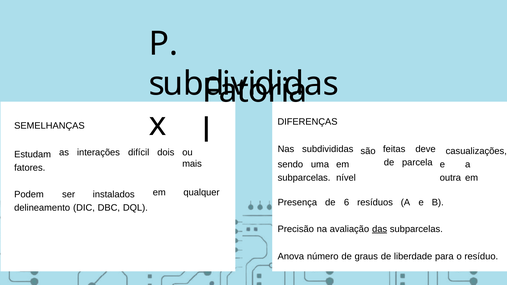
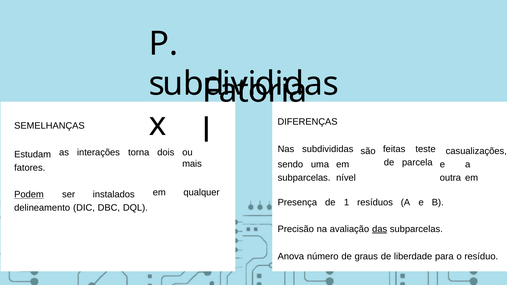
deve: deve -> teste
difícil: difícil -> torna
Podem underline: none -> present
6: 6 -> 1
